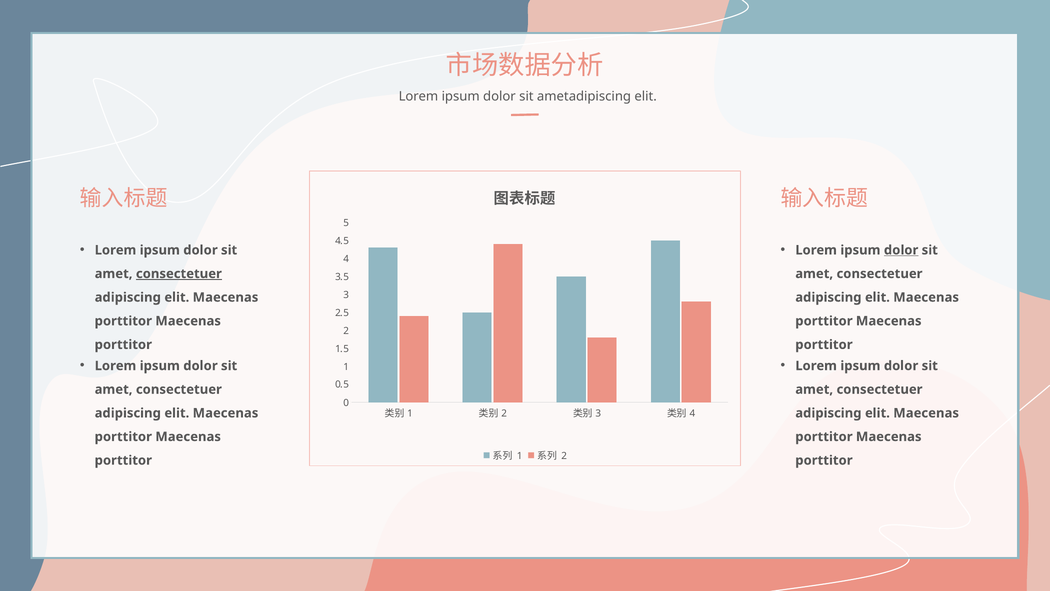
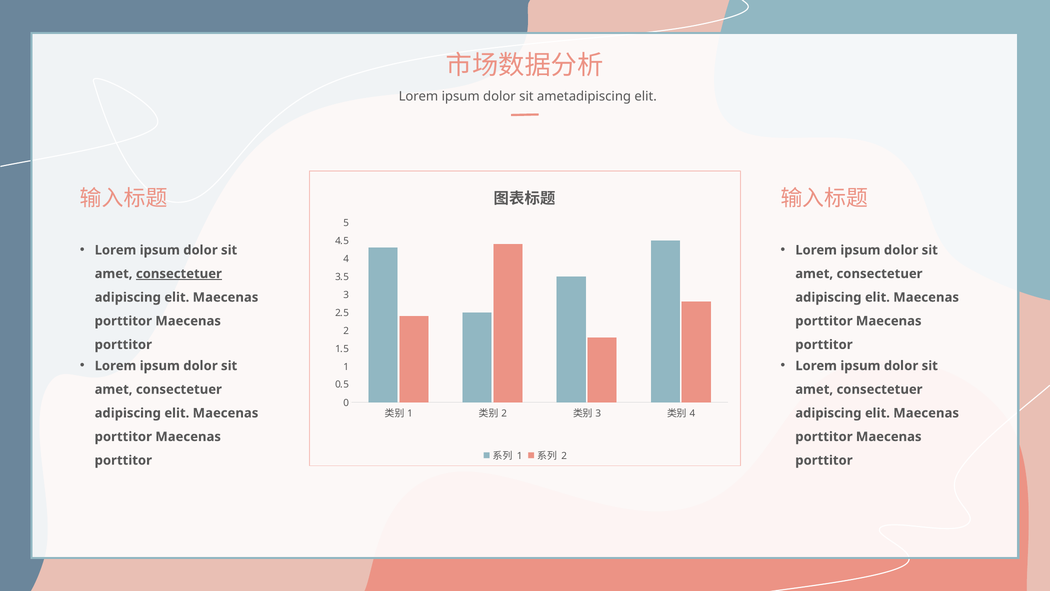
dolor at (901, 250) underline: present -> none
